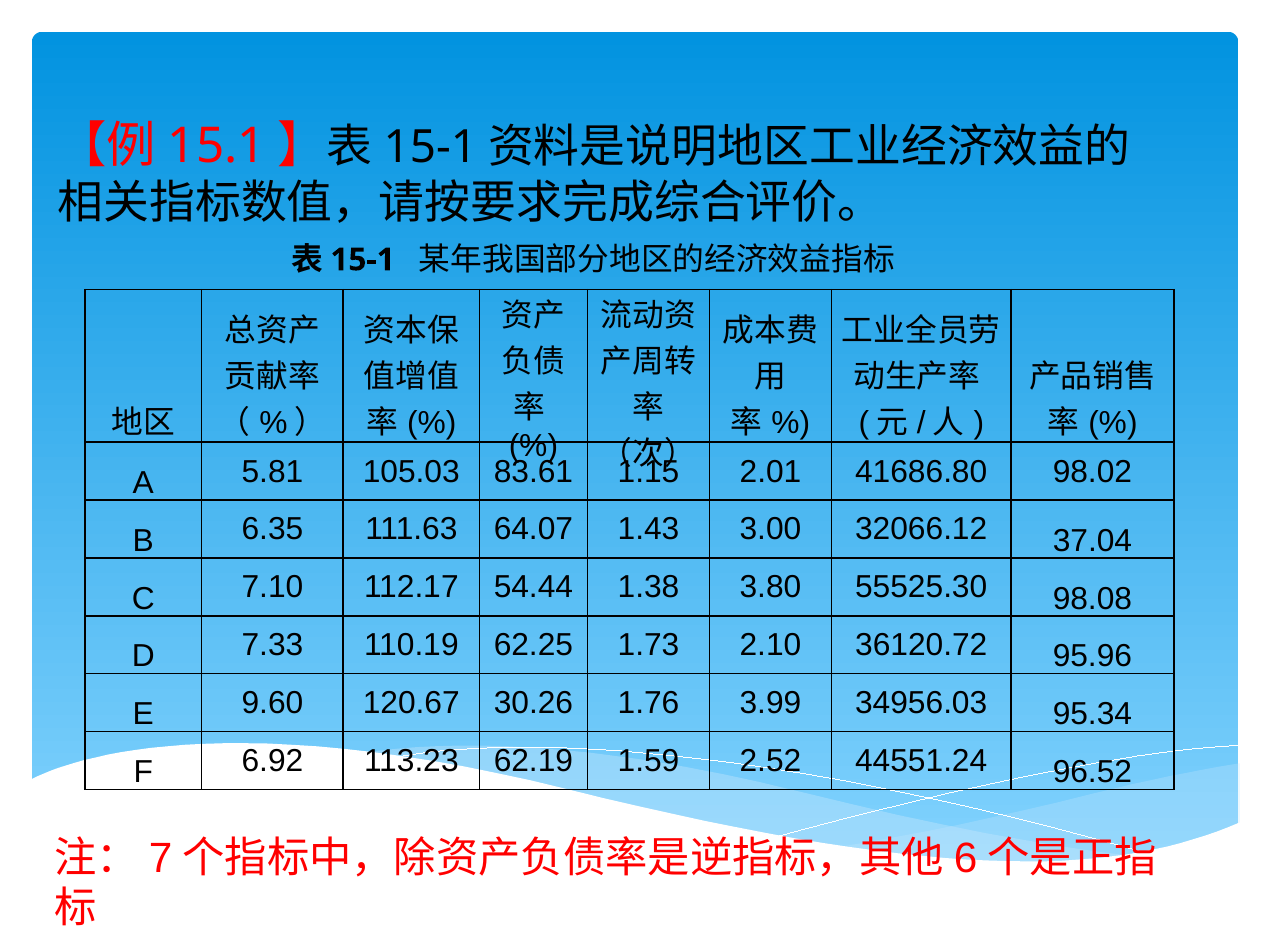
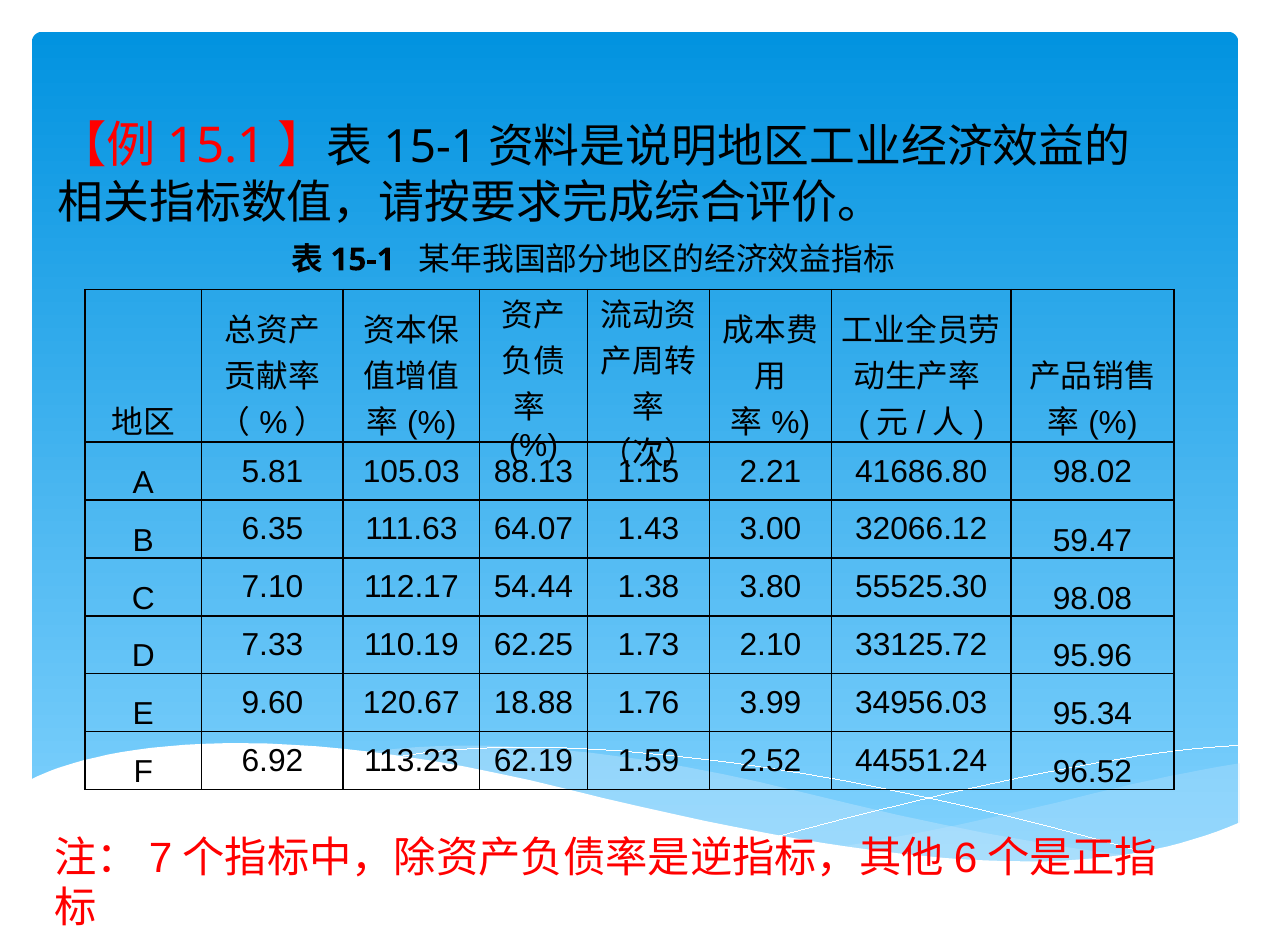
83.61: 83.61 -> 88.13
2.01: 2.01 -> 2.21
37.04: 37.04 -> 59.47
36120.72: 36120.72 -> 33125.72
30.26: 30.26 -> 18.88
